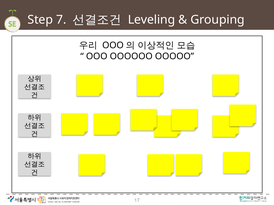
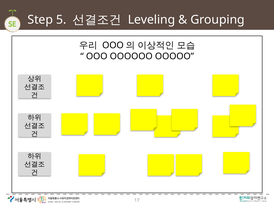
7: 7 -> 5
